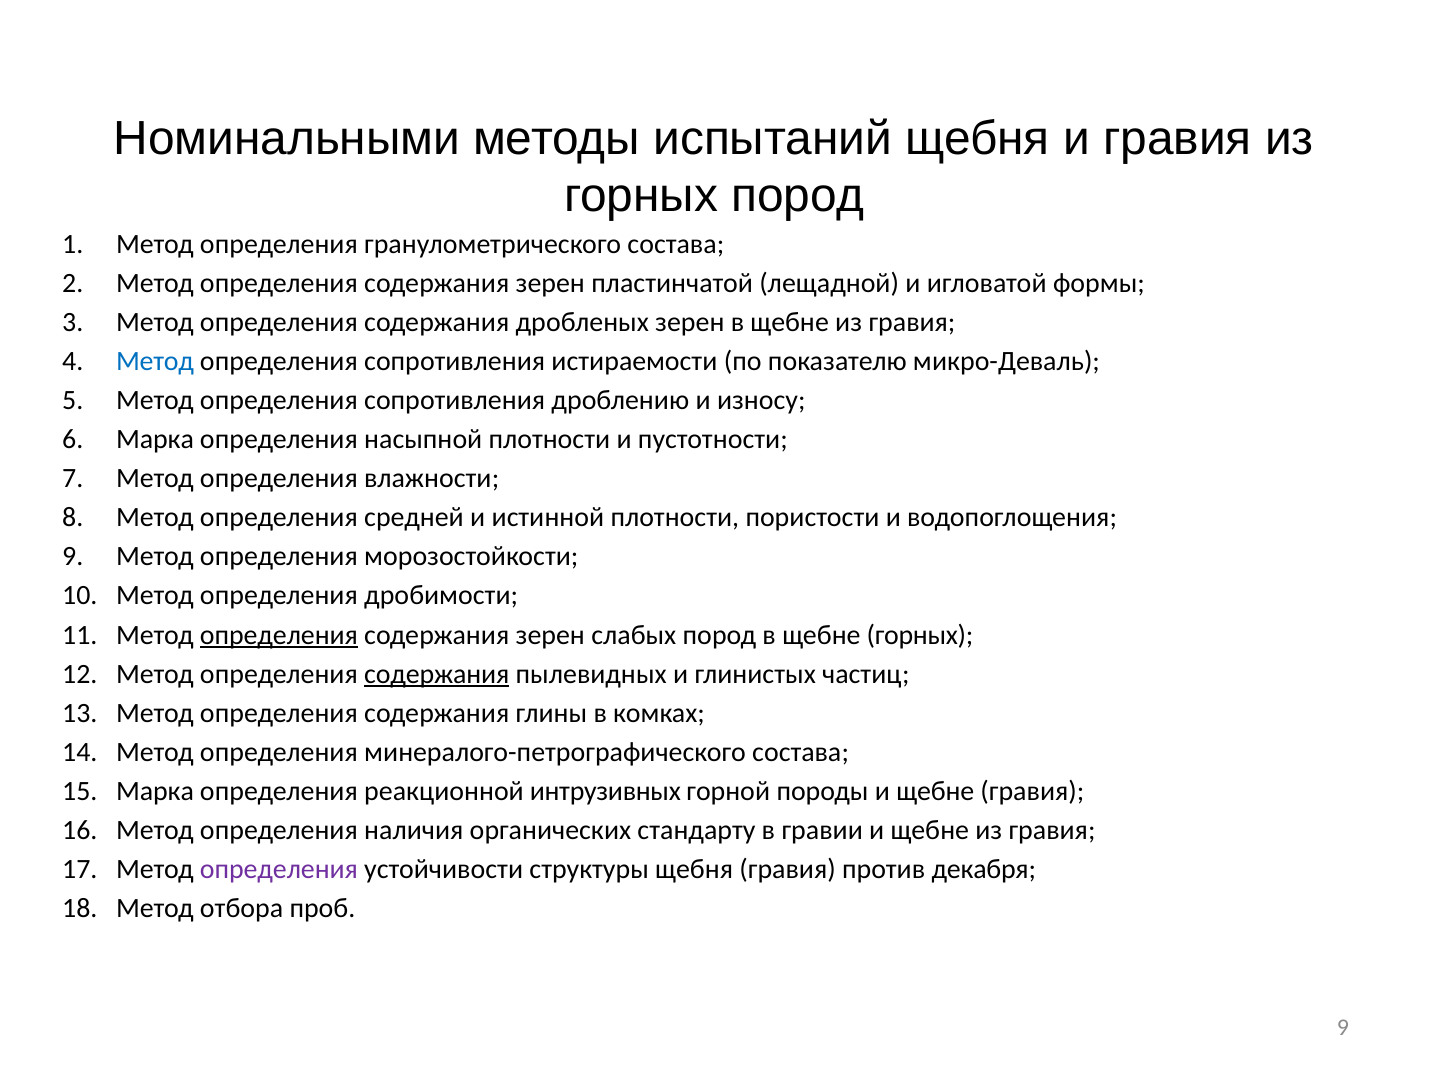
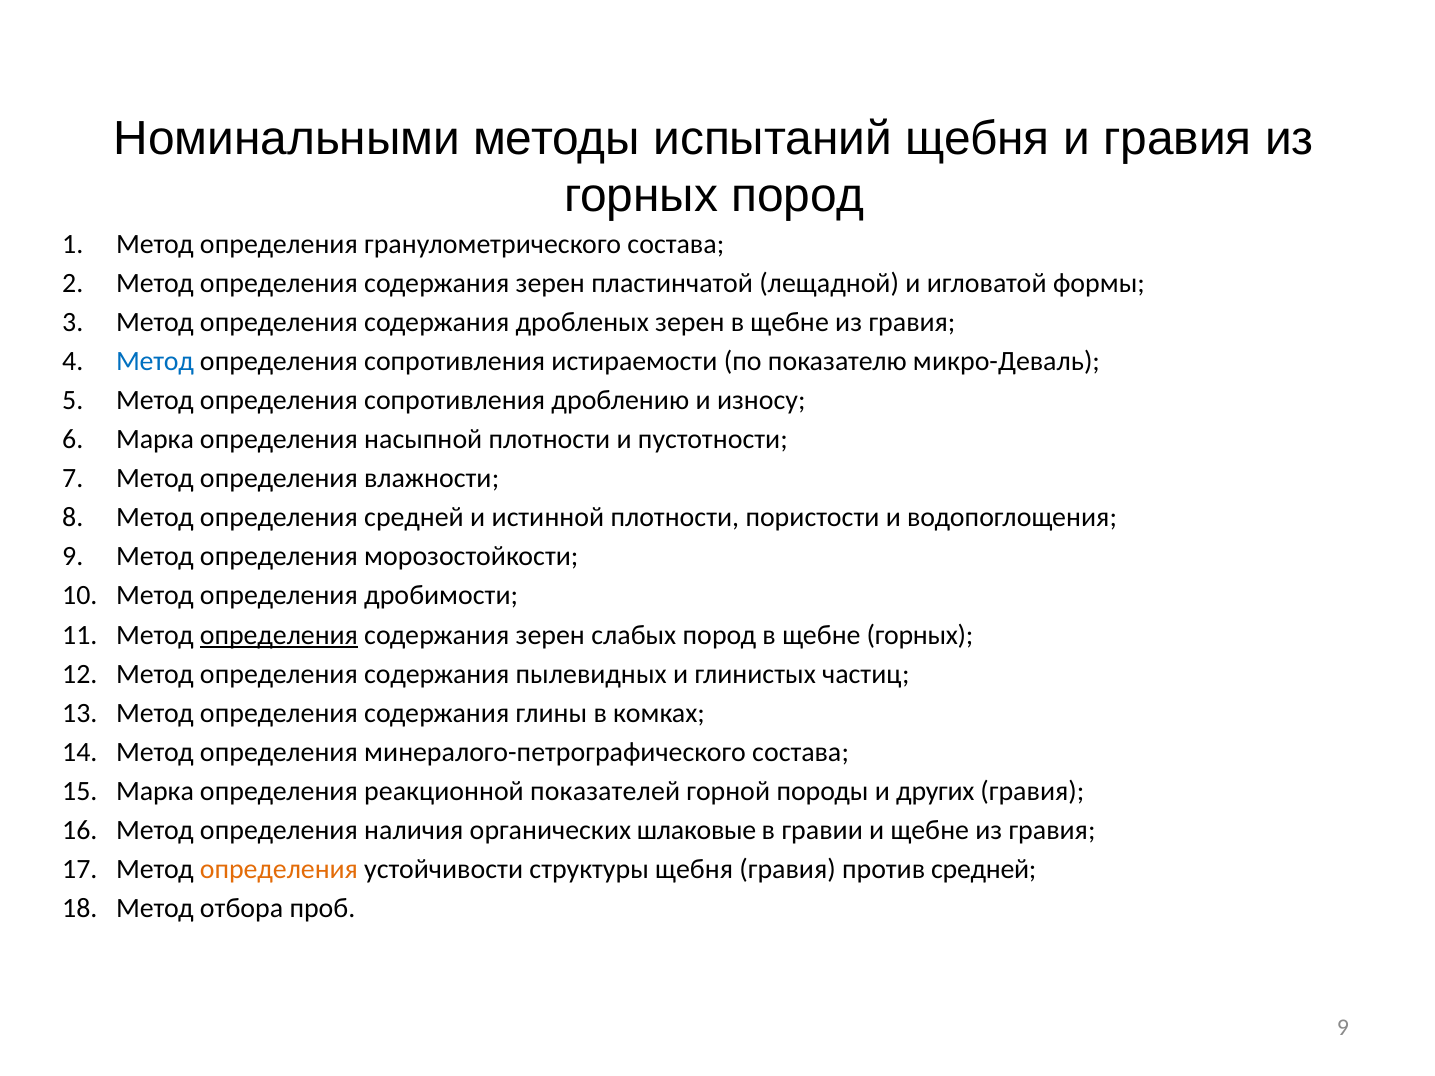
содержания at (437, 674) underline: present -> none
интрузивных: интрузивных -> показателей
породы и щебне: щебне -> других
стандарту: стандарту -> шлаковые
определения at (279, 870) colour: purple -> orange
против декабря: декабря -> средней
